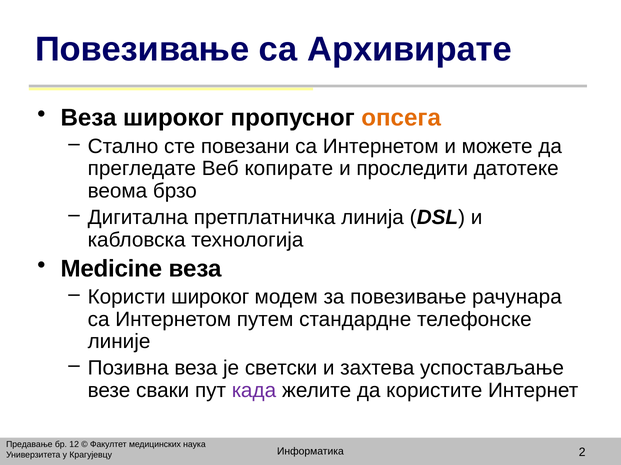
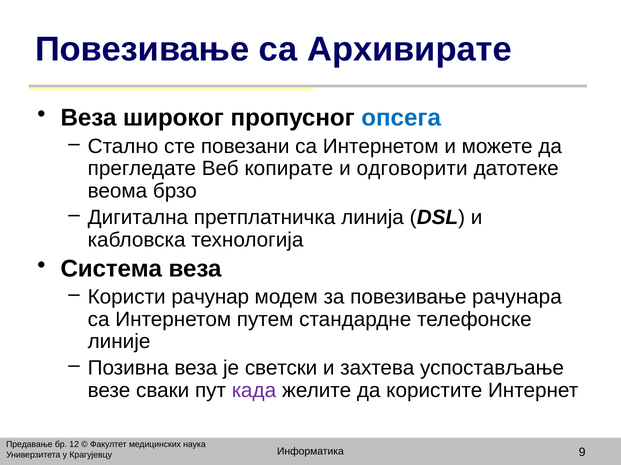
опсега colour: orange -> blue
проследити: проследити -> одговорити
Medicine: Medicine -> Система
Користи широког: широког -> рачунар
2: 2 -> 9
